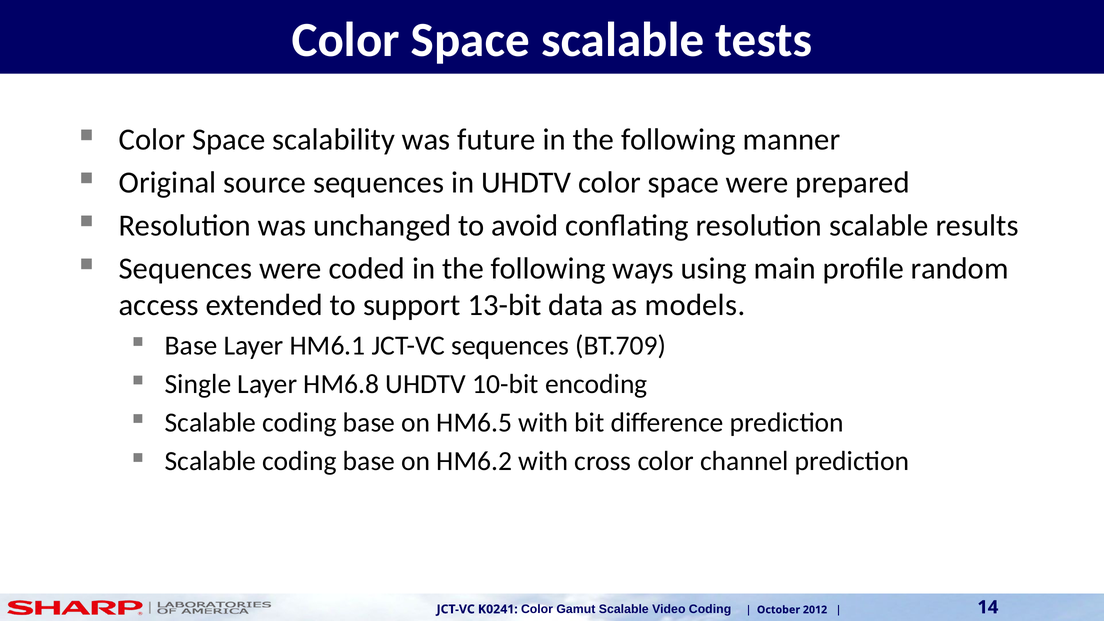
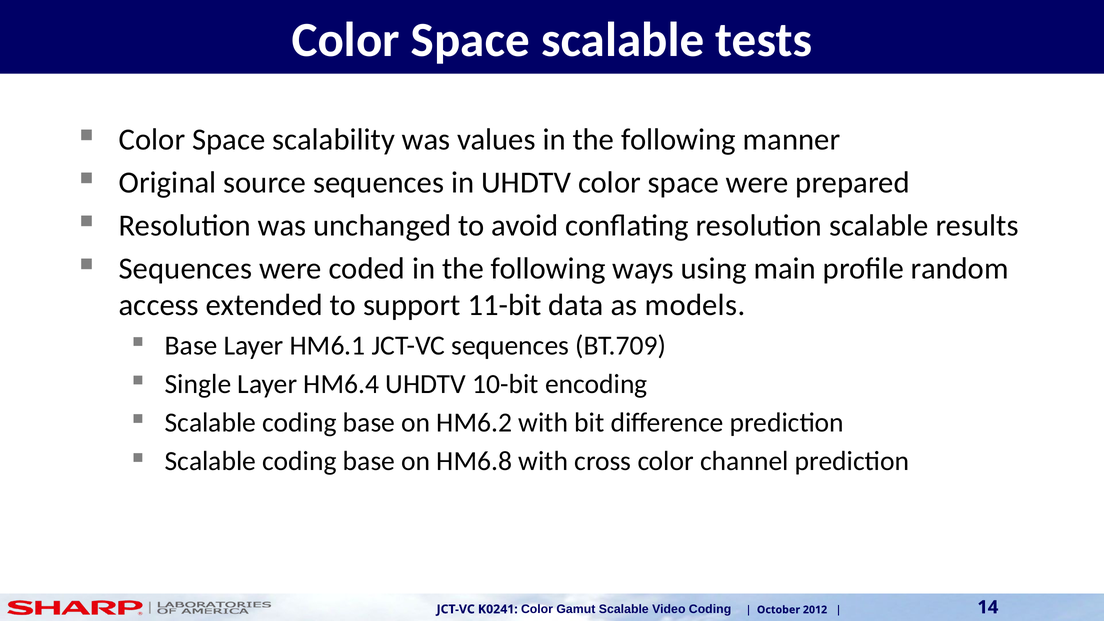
future: future -> values
13-bit: 13-bit -> 11-bit
HM6.8: HM6.8 -> HM6.4
HM6.5: HM6.5 -> HM6.2
HM6.2: HM6.2 -> HM6.8
